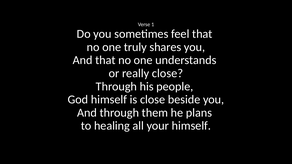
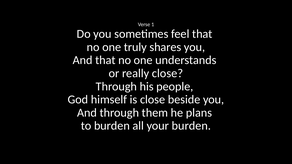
to healing: healing -> burden
your himself: himself -> burden
